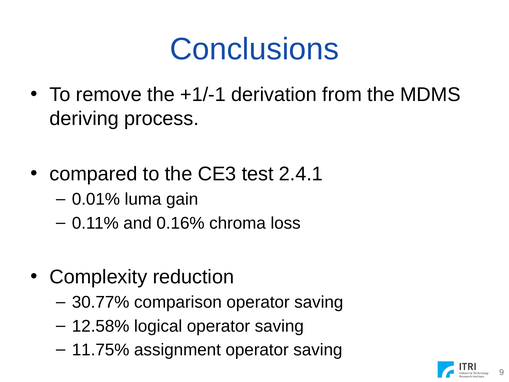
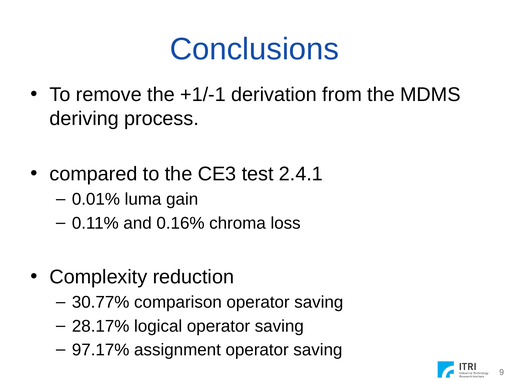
12.58%: 12.58% -> 28.17%
11.75%: 11.75% -> 97.17%
